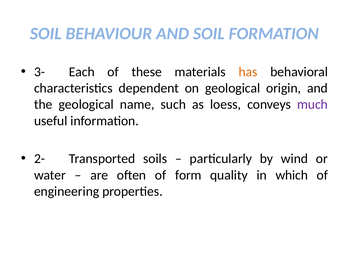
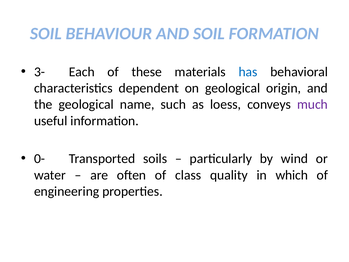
has colour: orange -> blue
2-: 2- -> 0-
form: form -> class
